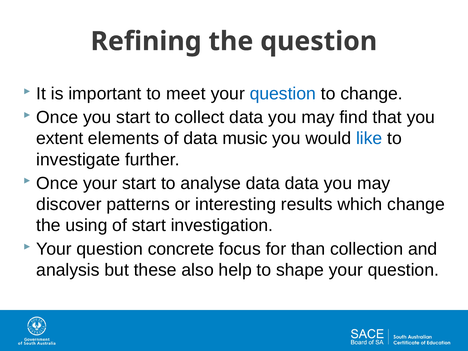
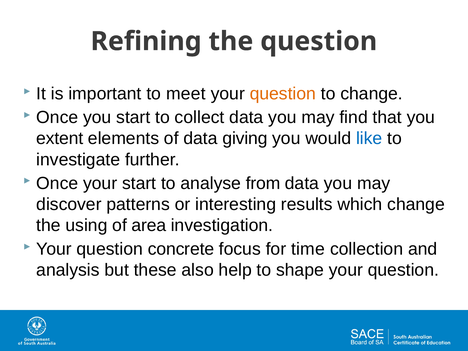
question at (283, 94) colour: blue -> orange
music: music -> giving
analyse data: data -> from
of start: start -> area
than: than -> time
